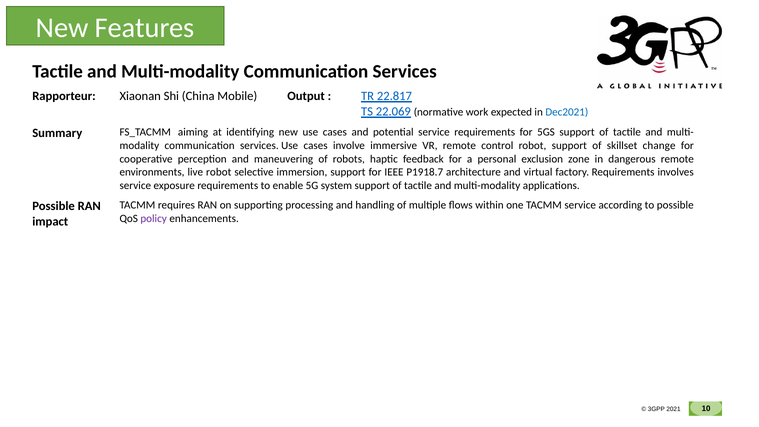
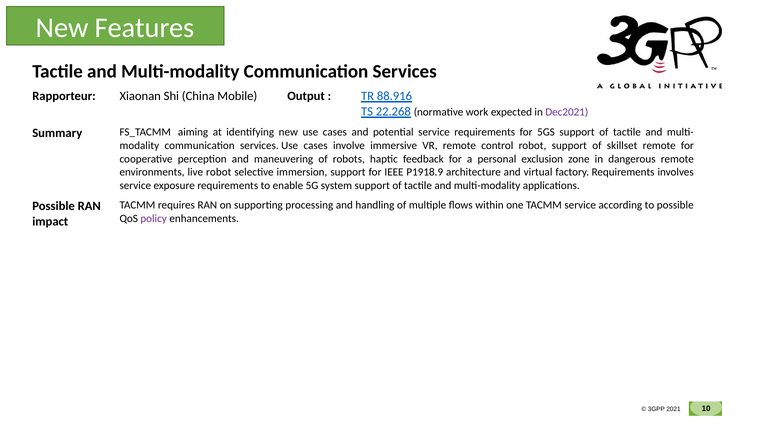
22.817: 22.817 -> 88.916
22.069: 22.069 -> 22.268
Dec2021 colour: blue -> purple
skillset change: change -> remote
P1918.7: P1918.7 -> P1918.9
